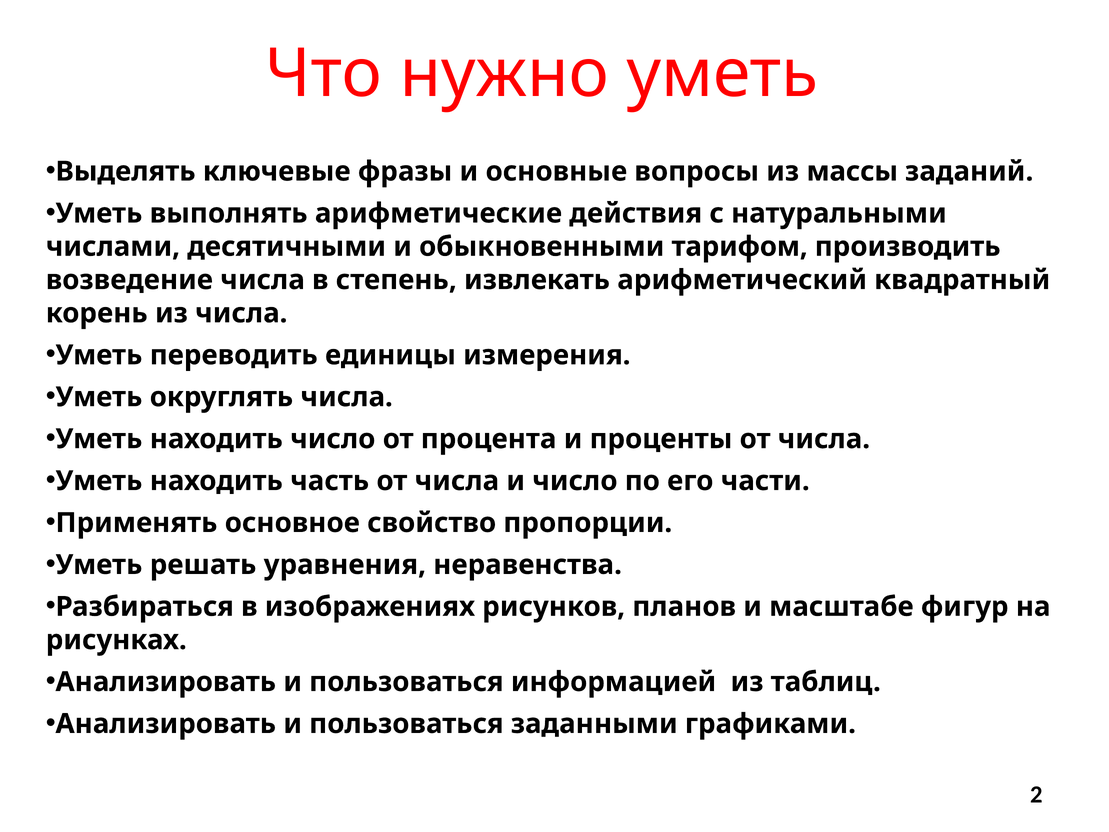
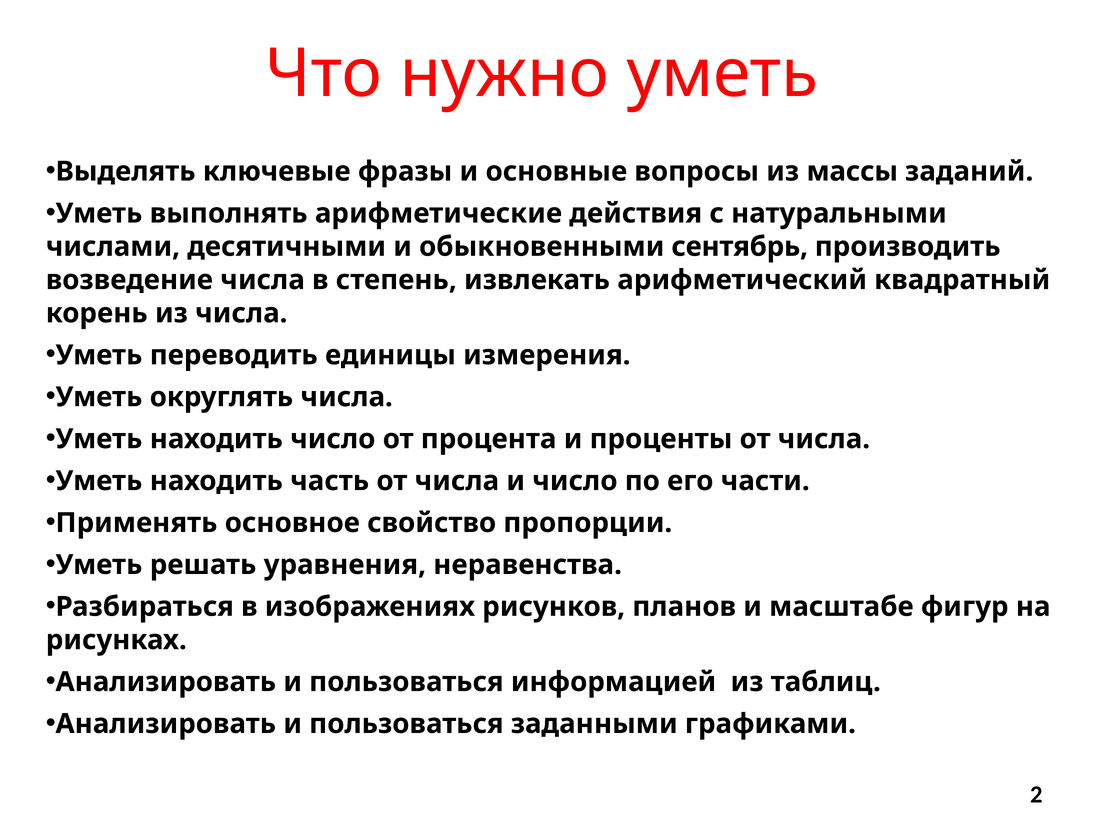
тарифом: тарифом -> сентябрь
